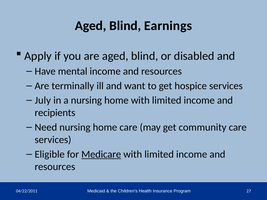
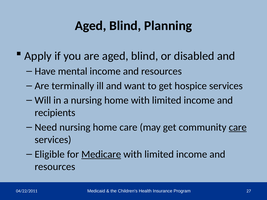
Earnings: Earnings -> Planning
July: July -> Will
care at (238, 127) underline: none -> present
